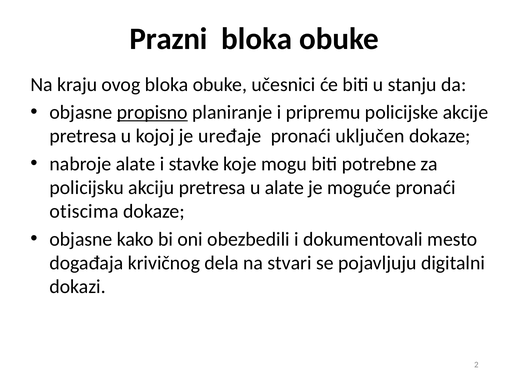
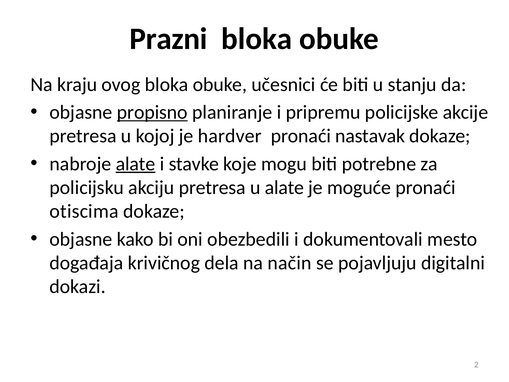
uređaje: uređaje -> hardver
uključen: uključen -> nastavak
alate at (136, 164) underline: none -> present
stvari: stvari -> način
